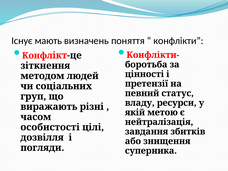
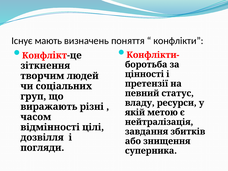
методом: методом -> творчим
особистості: особистості -> відмінності
